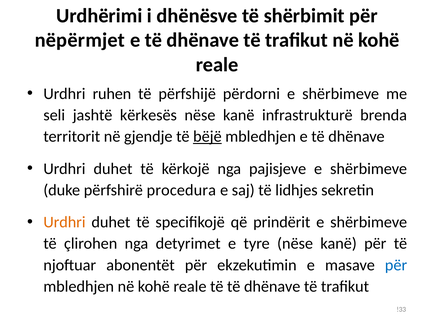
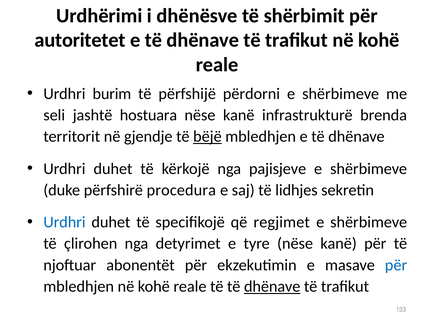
nëpërmjet: nëpërmjet -> autoritetet
ruhen: ruhen -> burim
kërkesës: kërkesës -> hostuara
Urdhri at (64, 222) colour: orange -> blue
prindërit: prindërit -> regjimet
dhënave at (272, 286) underline: none -> present
